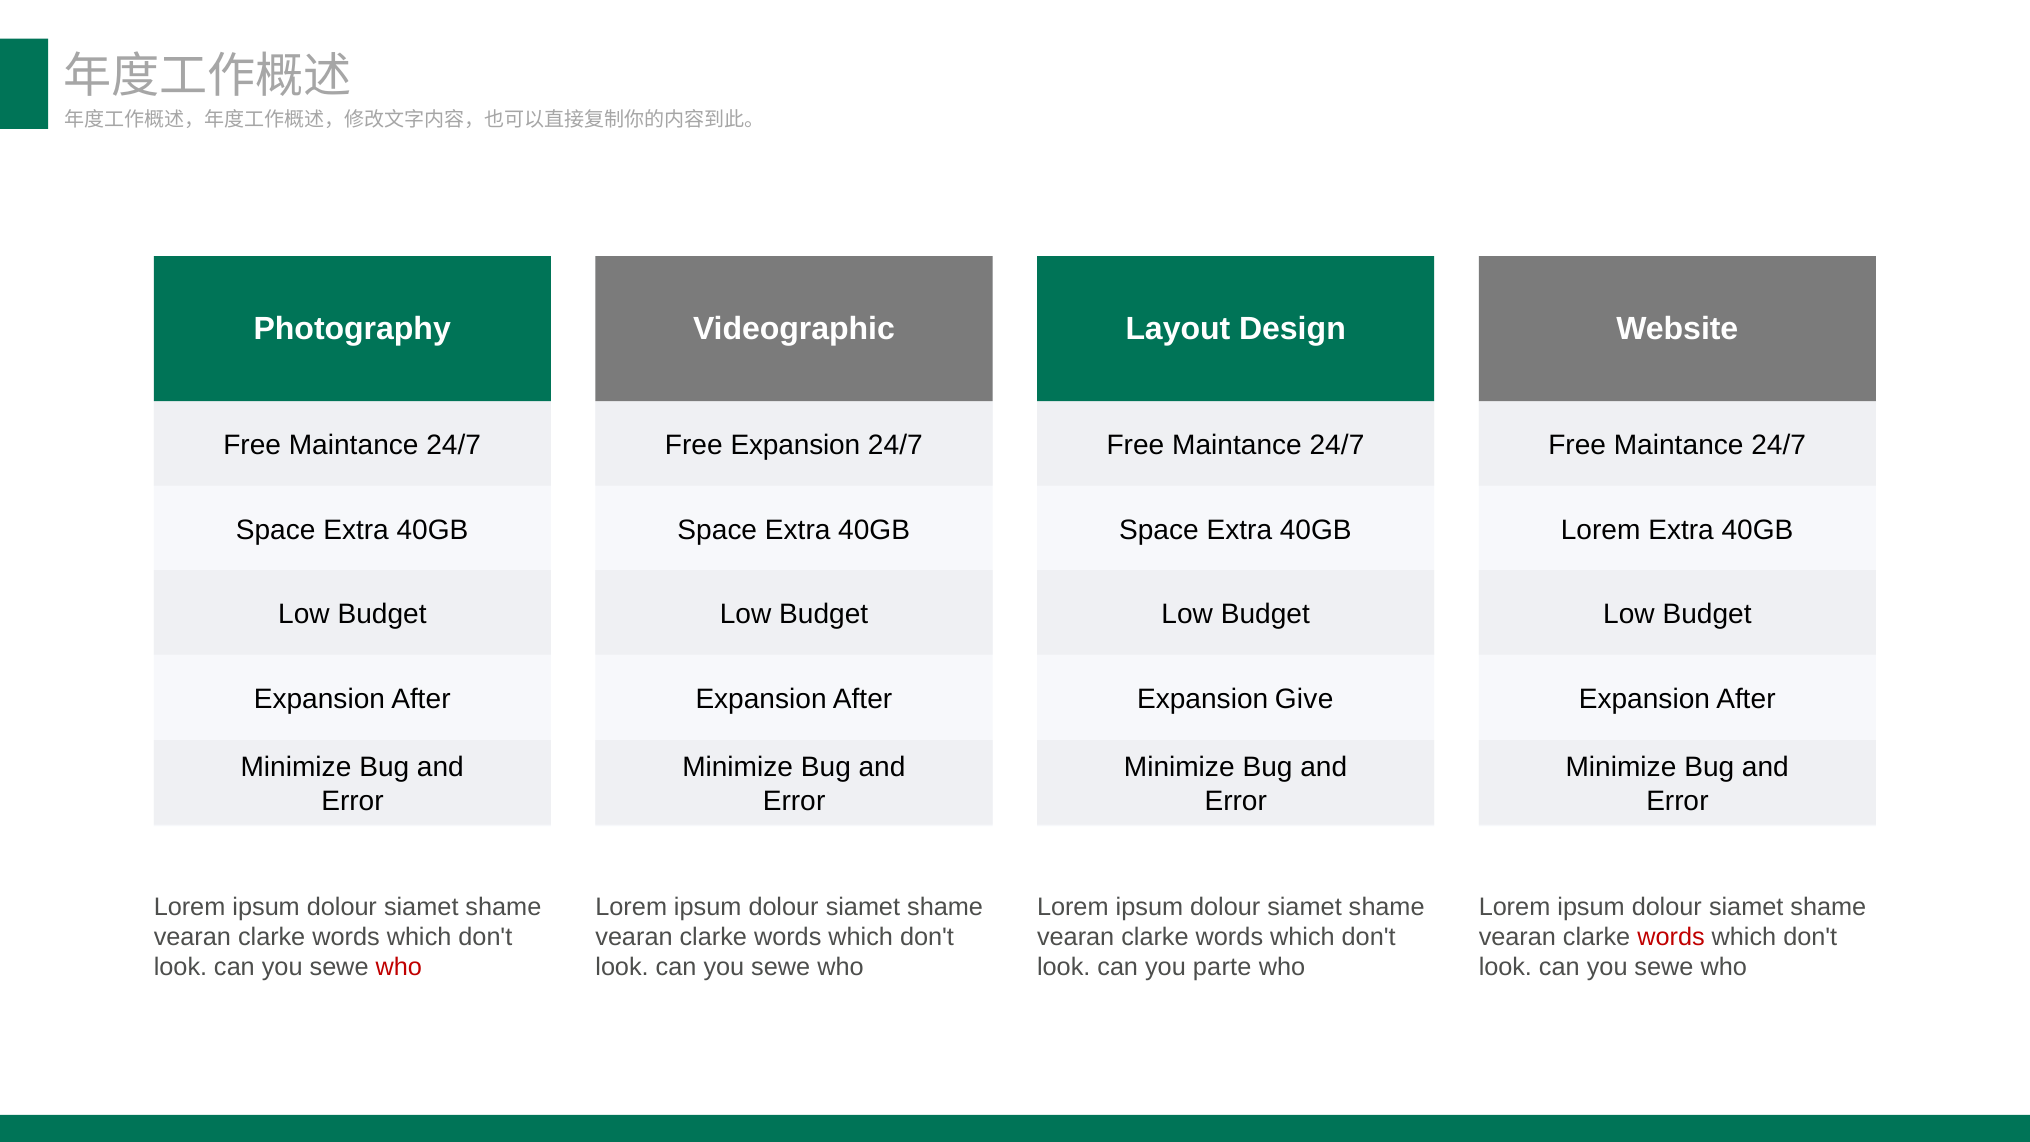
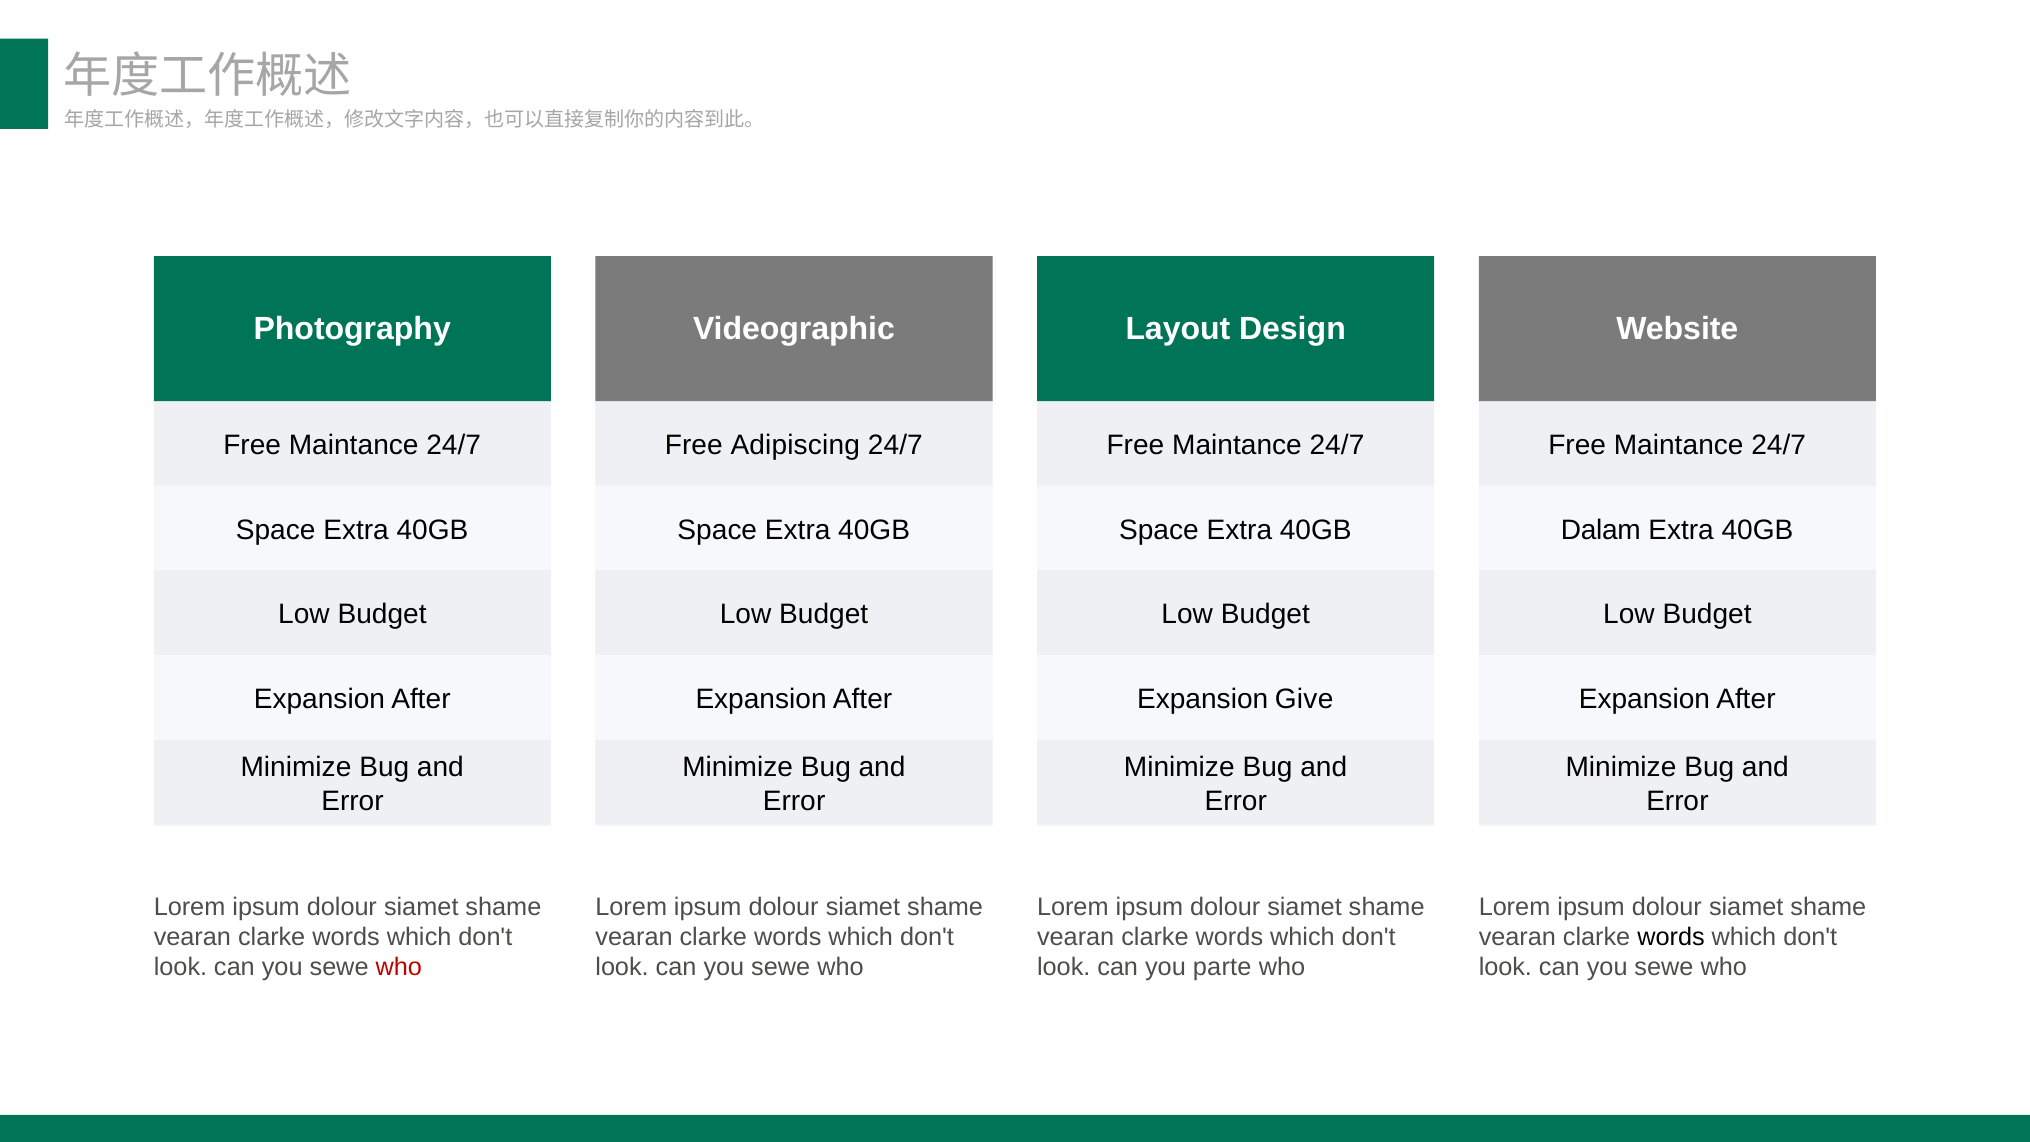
Free Expansion: Expansion -> Adipiscing
Lorem at (1601, 530): Lorem -> Dalam
words at (1671, 937) colour: red -> black
